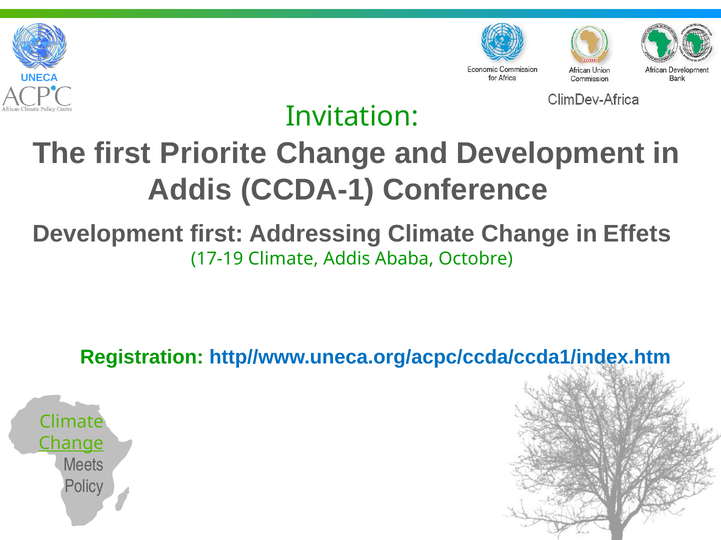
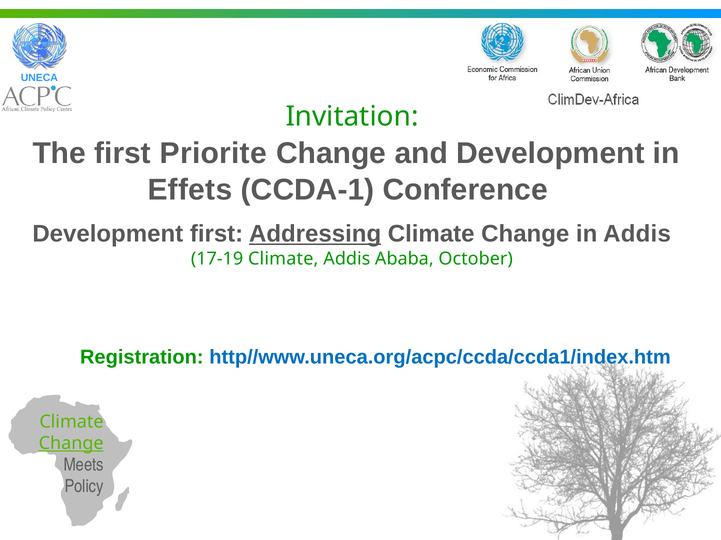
Addis at (190, 190): Addis -> Effets
Addressing underline: none -> present
in Effets: Effets -> Addis
Octobre: Octobre -> October
